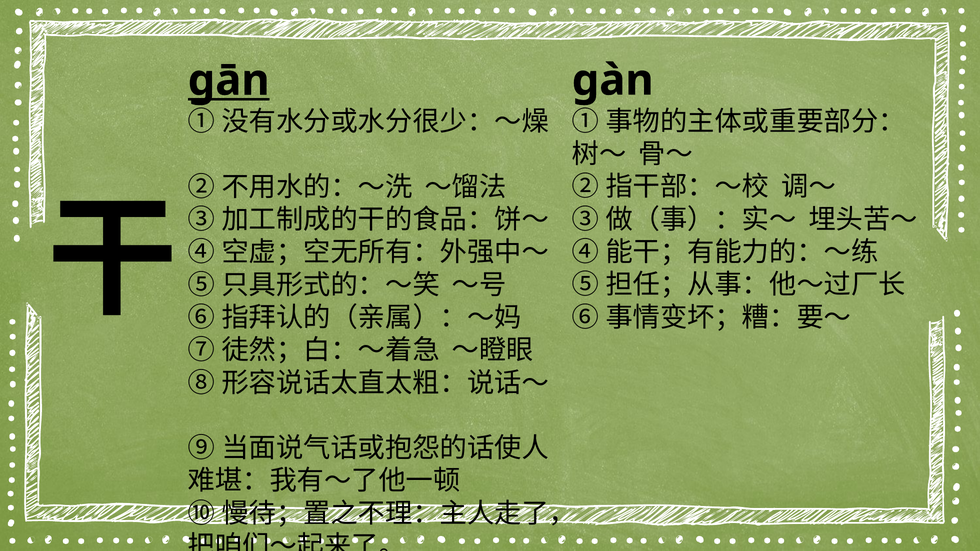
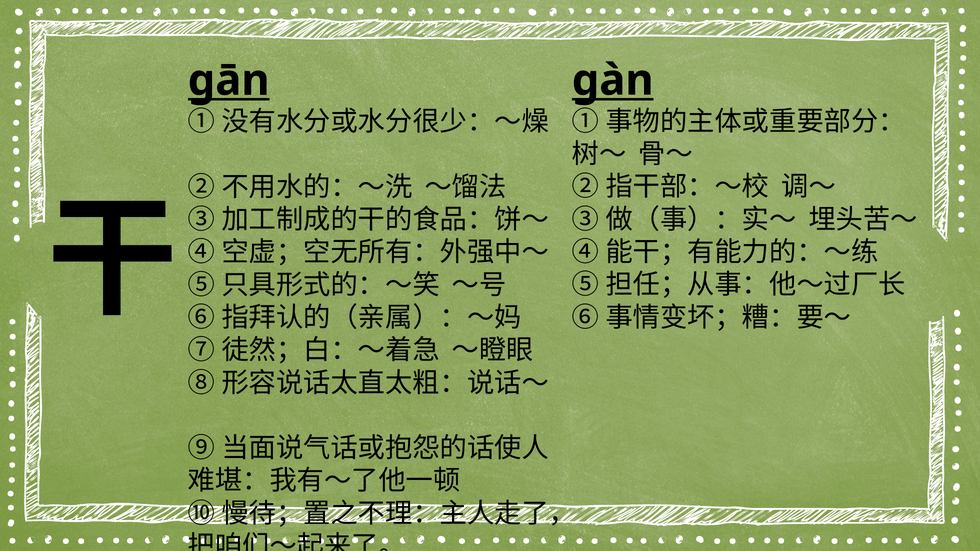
gàn underline: none -> present
